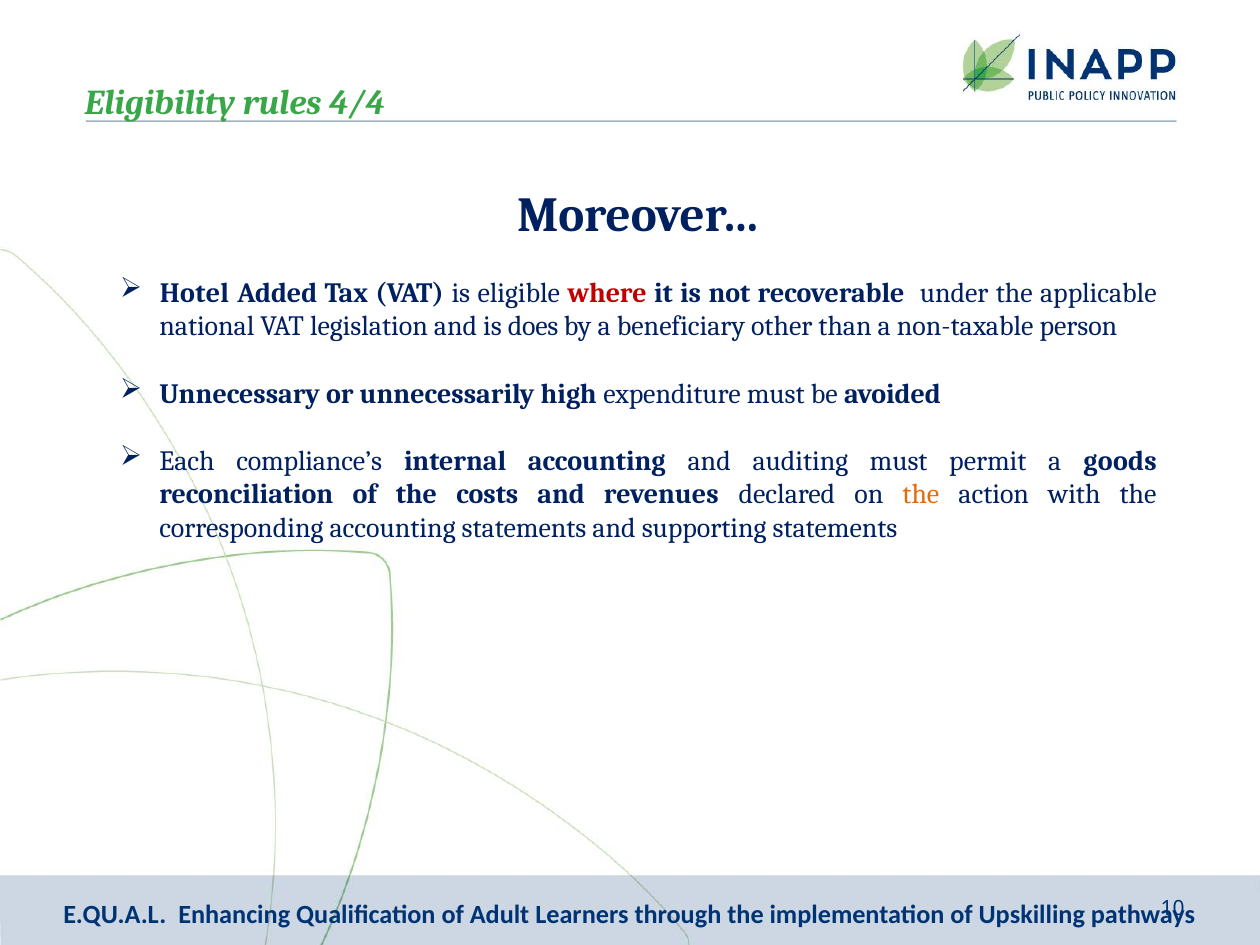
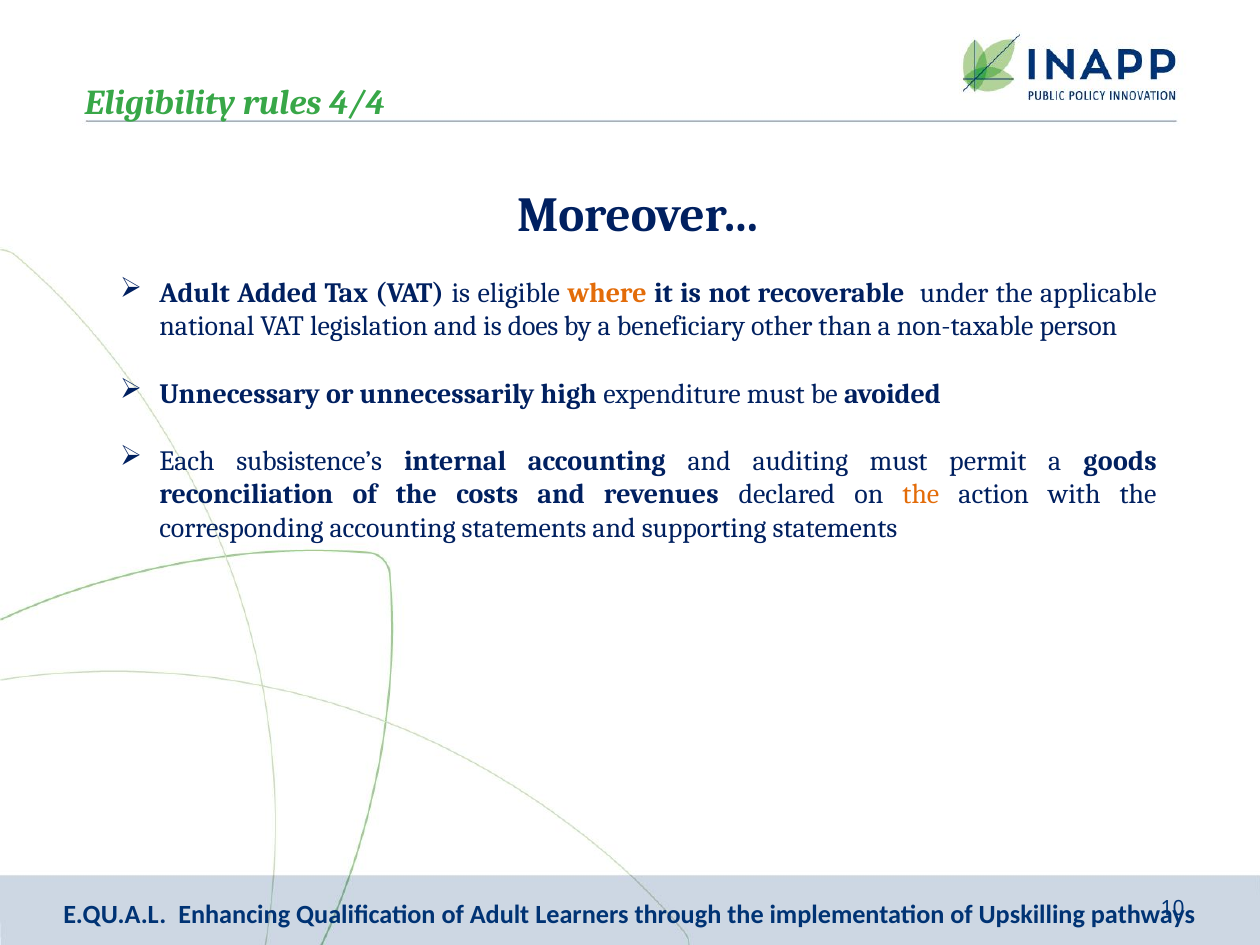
Hotel at (194, 293): Hotel -> Adult
where colour: red -> orange
compliance’s: compliance’s -> subsistence’s
